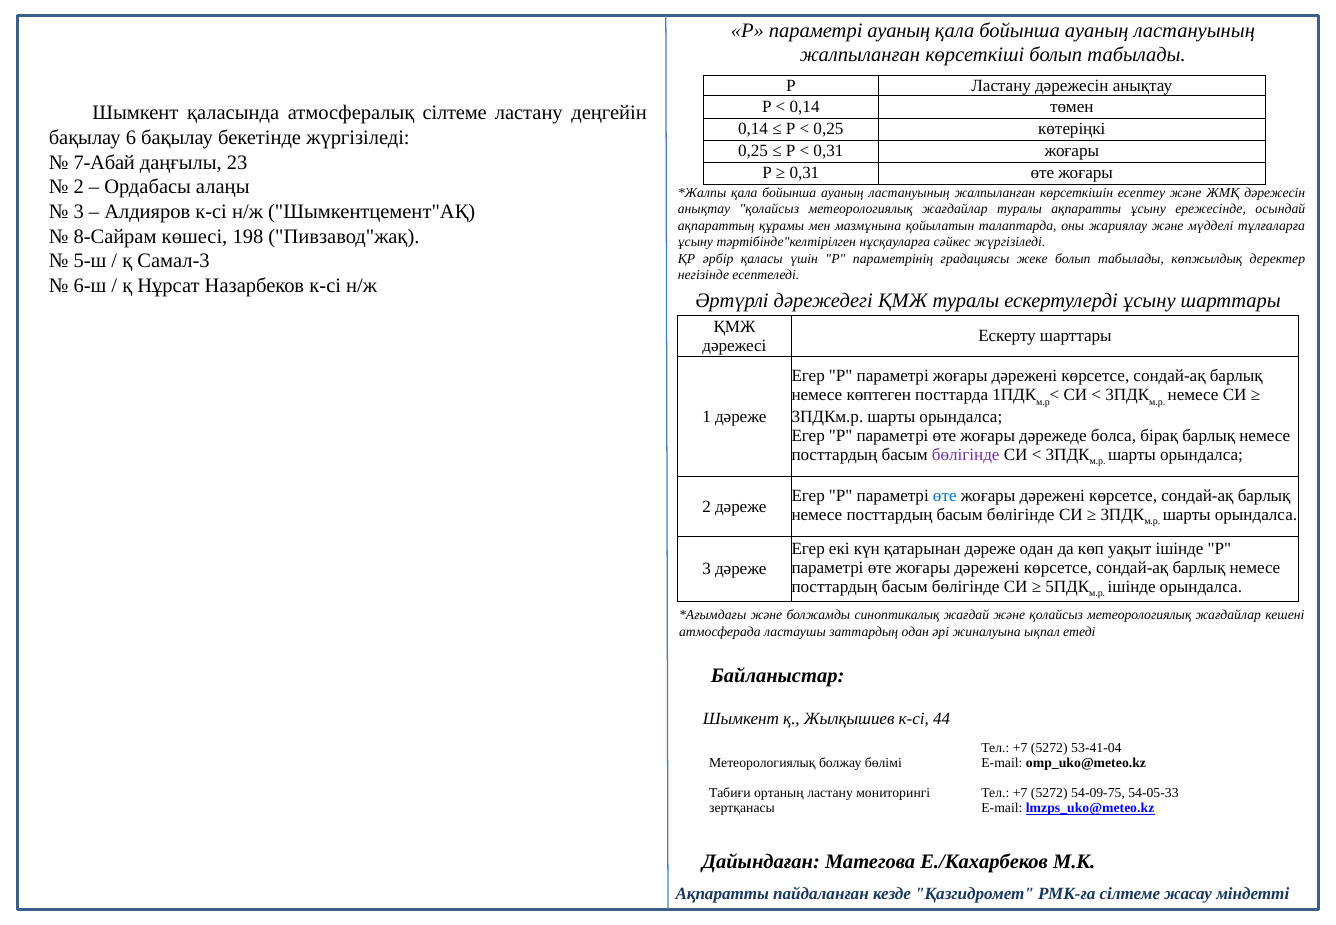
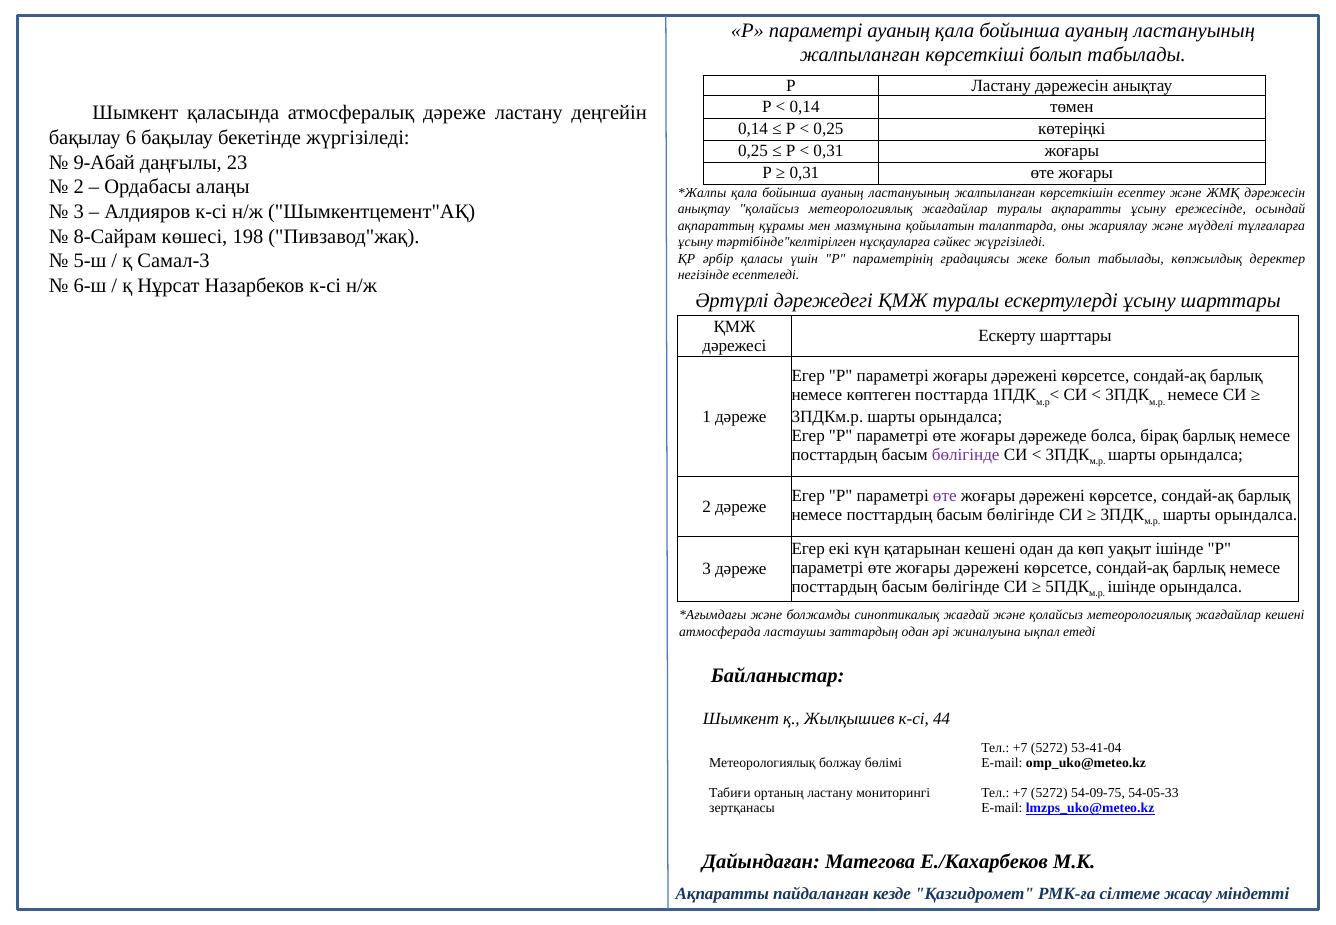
атмосфералық сілтеме: сілтеме -> дәреже
7-Абай: 7-Абай -> 9-Абай
өте at (945, 496) colour: blue -> purple
қатарынан дәреже: дәреже -> кешені
